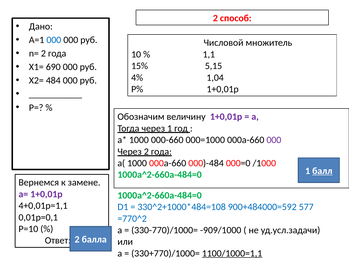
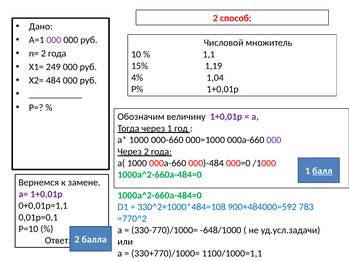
000 at (54, 40) colour: blue -> purple
690: 690 -> 249
5,15: 5,15 -> 1,19
4+0,01р=1,1: 4+0,01р=1,1 -> 0+0,01р=1,1
577: 577 -> 783
-909/1000: -909/1000 -> -648/1000
1100/1000=1,1 underline: present -> none
